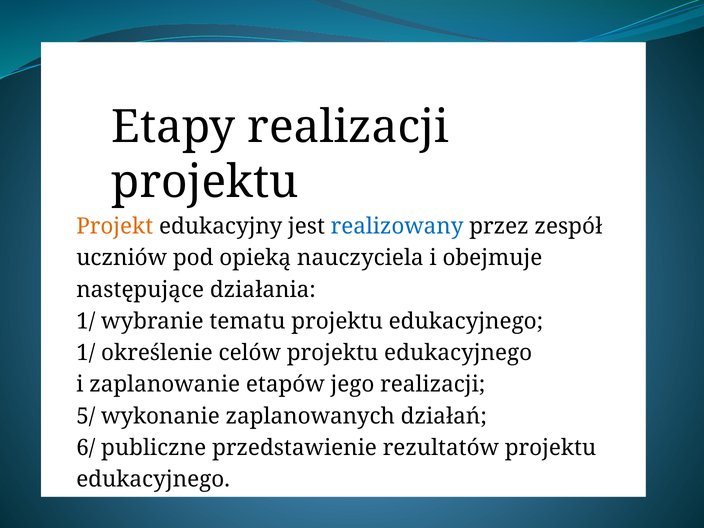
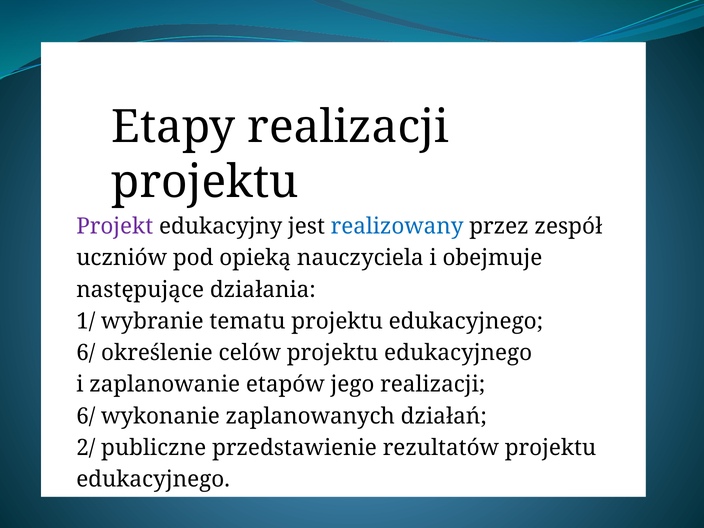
Projekt colour: orange -> purple
1/ at (86, 353): 1/ -> 6/
5/ at (86, 416): 5/ -> 6/
6/: 6/ -> 2/
